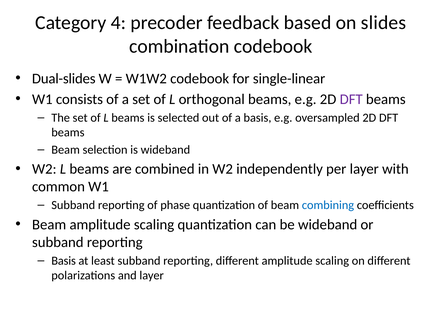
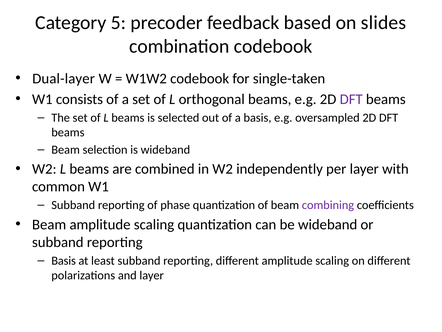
4: 4 -> 5
Dual-slides: Dual-slides -> Dual-layer
single-linear: single-linear -> single-taken
combining colour: blue -> purple
